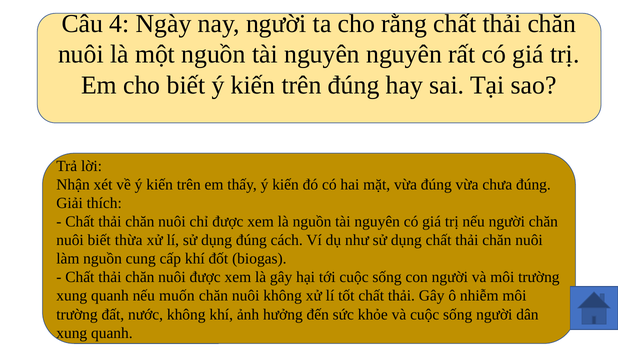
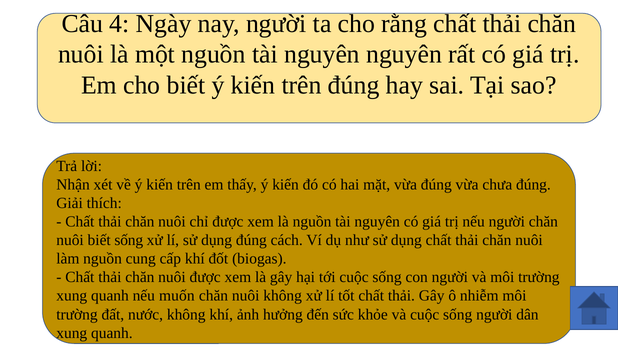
biết thừa: thừa -> sống
